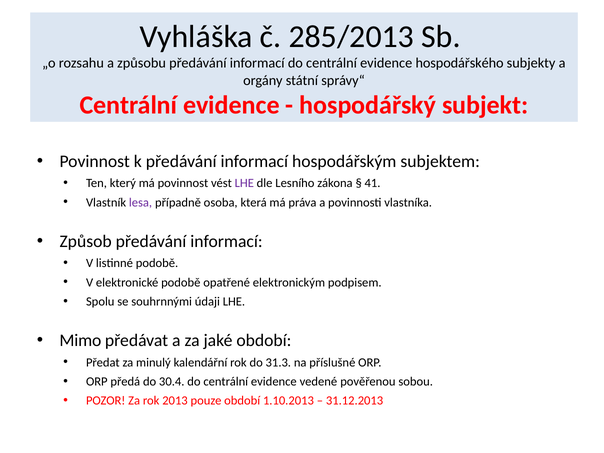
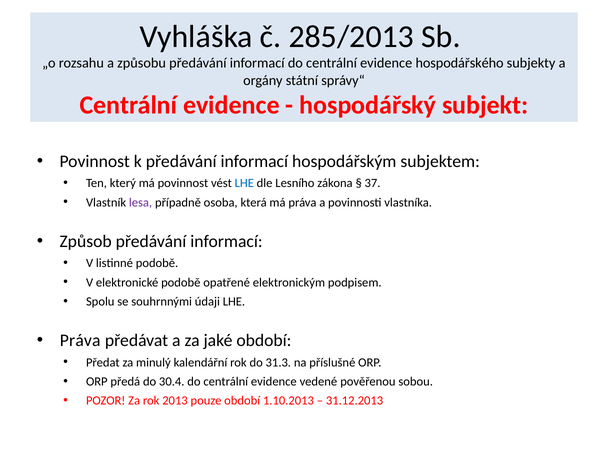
LHE at (244, 183) colour: purple -> blue
41: 41 -> 37
Mimo at (80, 341): Mimo -> Práva
